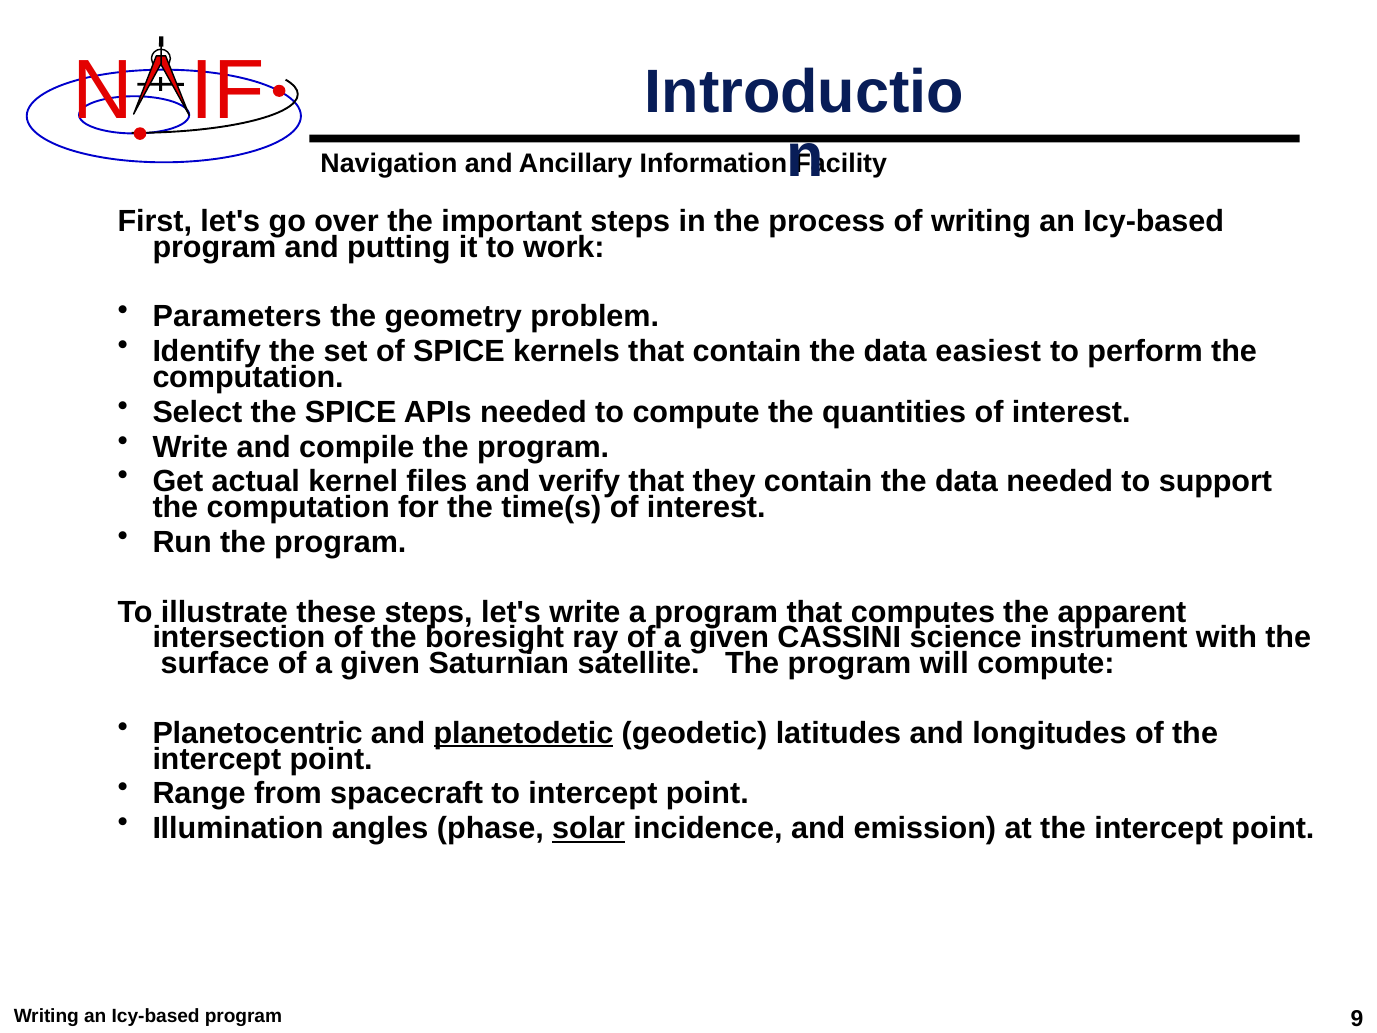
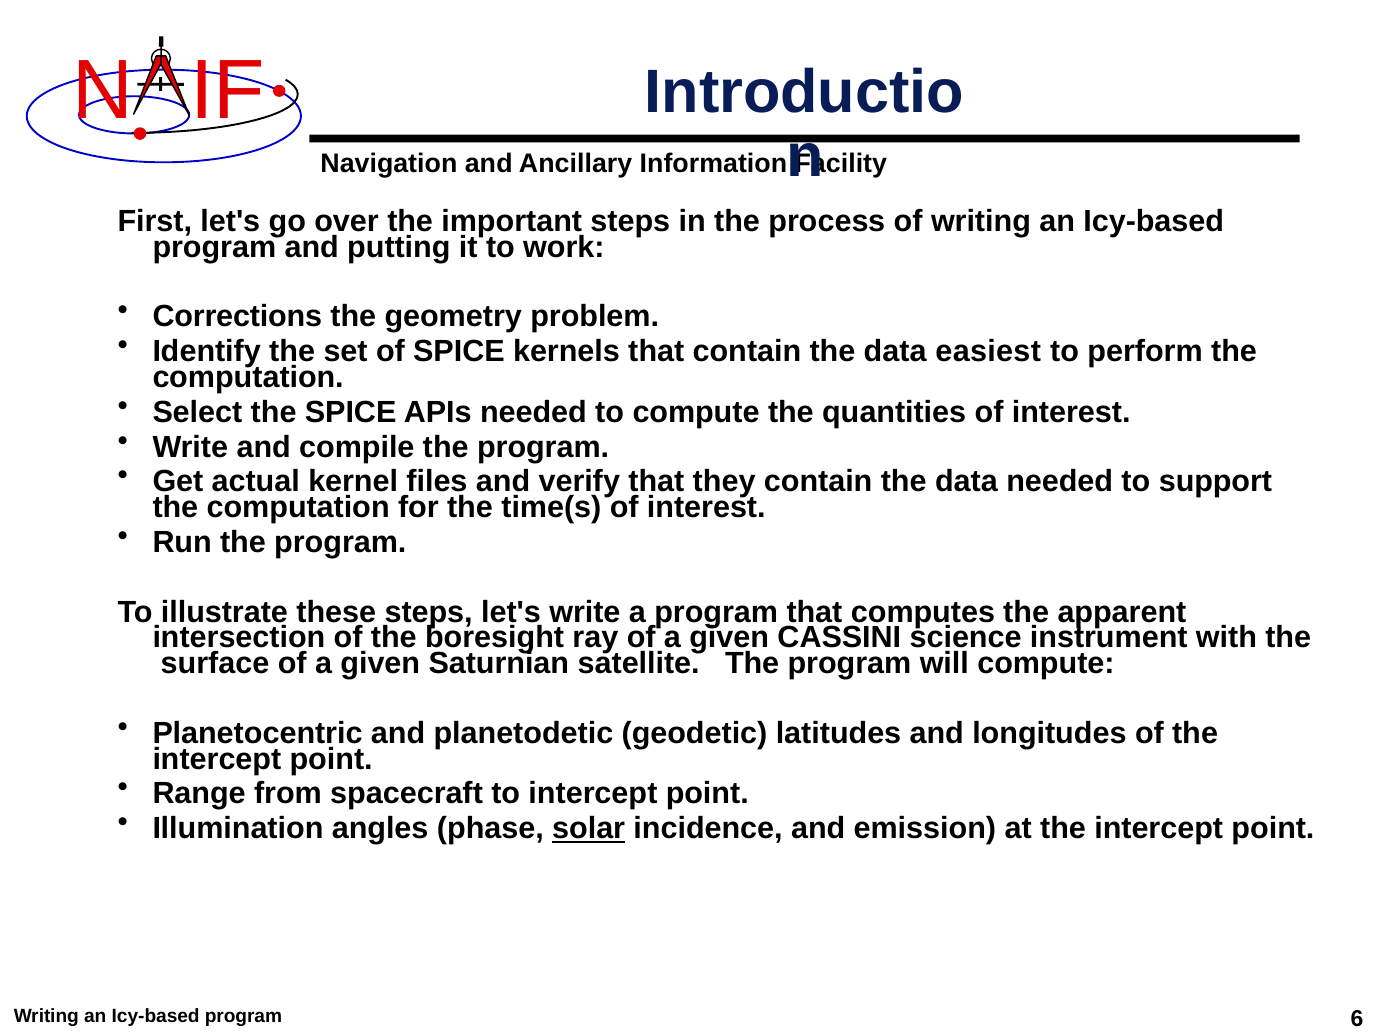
Parameters: Parameters -> Corrections
planetodetic underline: present -> none
9: 9 -> 6
